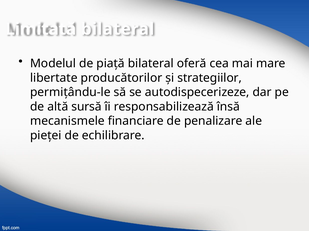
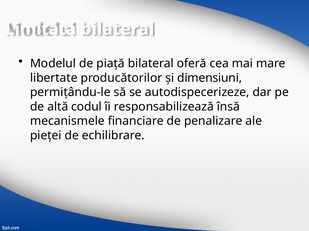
strategiilor: strategiilor -> dimensiuni
sursă: sursă -> codul
